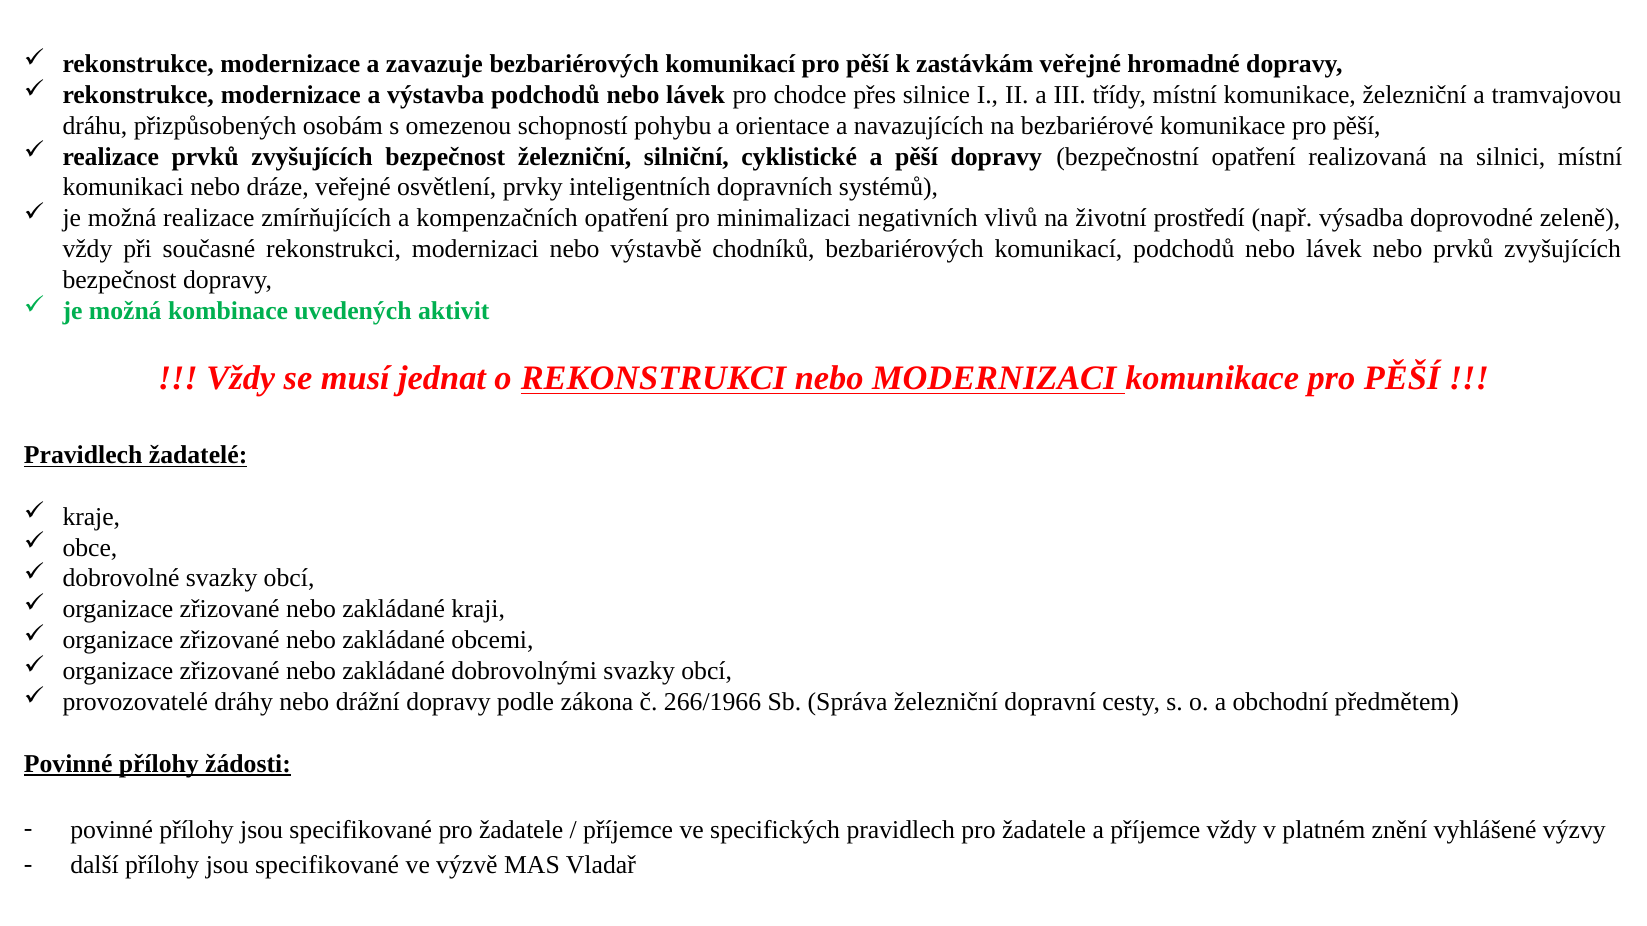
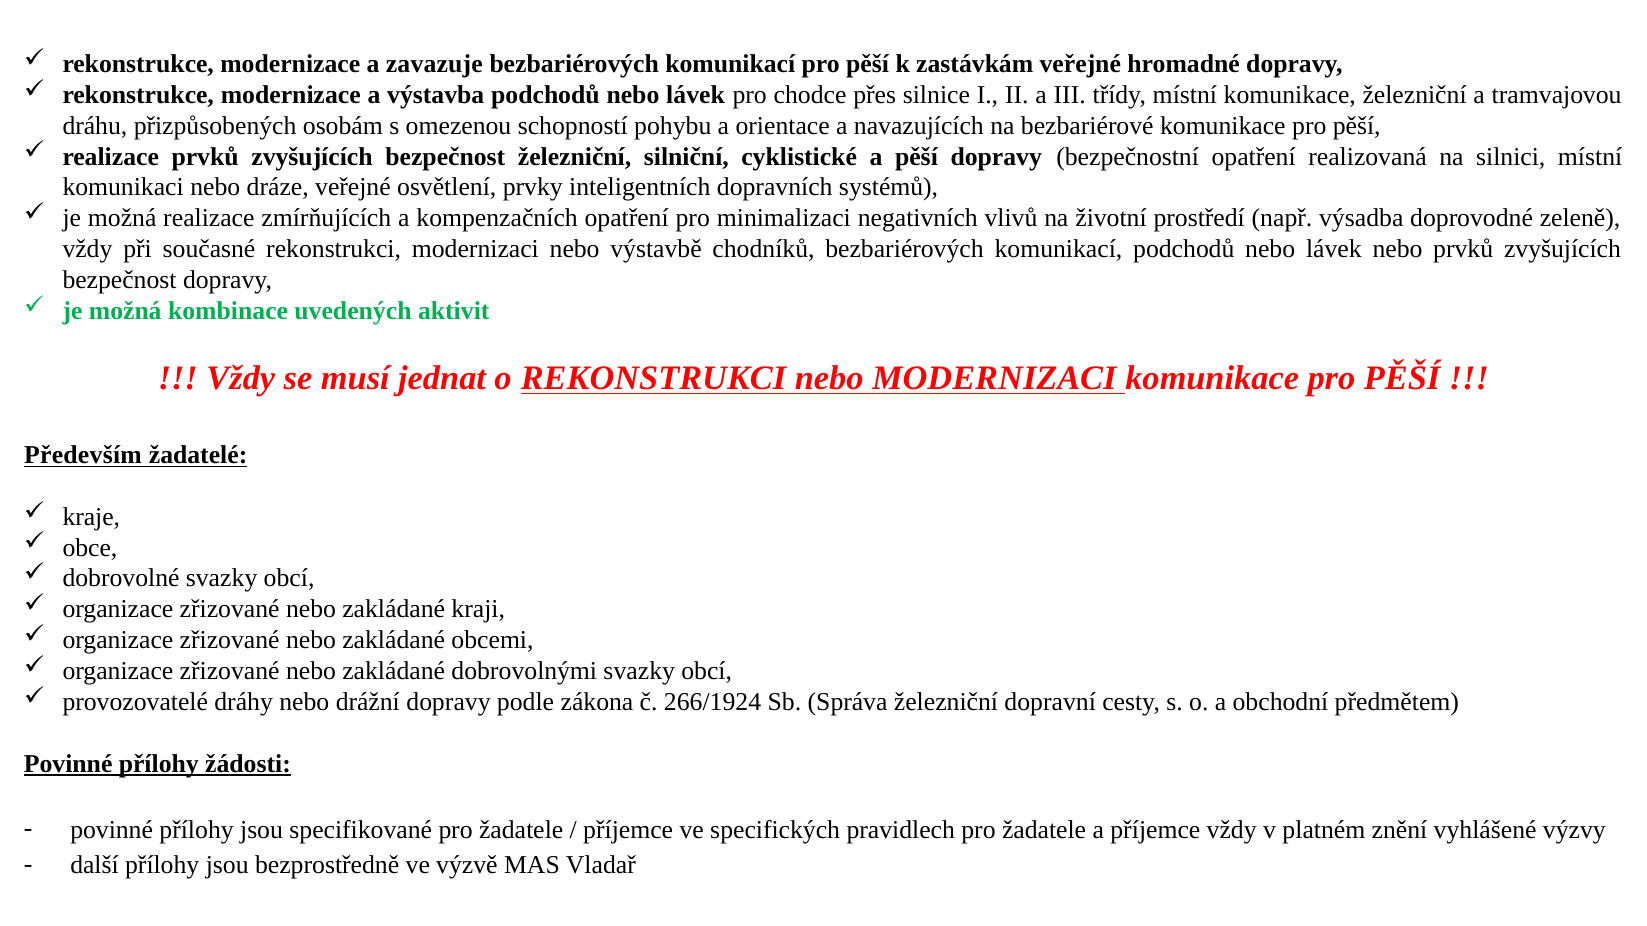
Pravidlech at (83, 455): Pravidlech -> Především
266/1966: 266/1966 -> 266/1924
další přílohy jsou specifikované: specifikované -> bezprostředně
